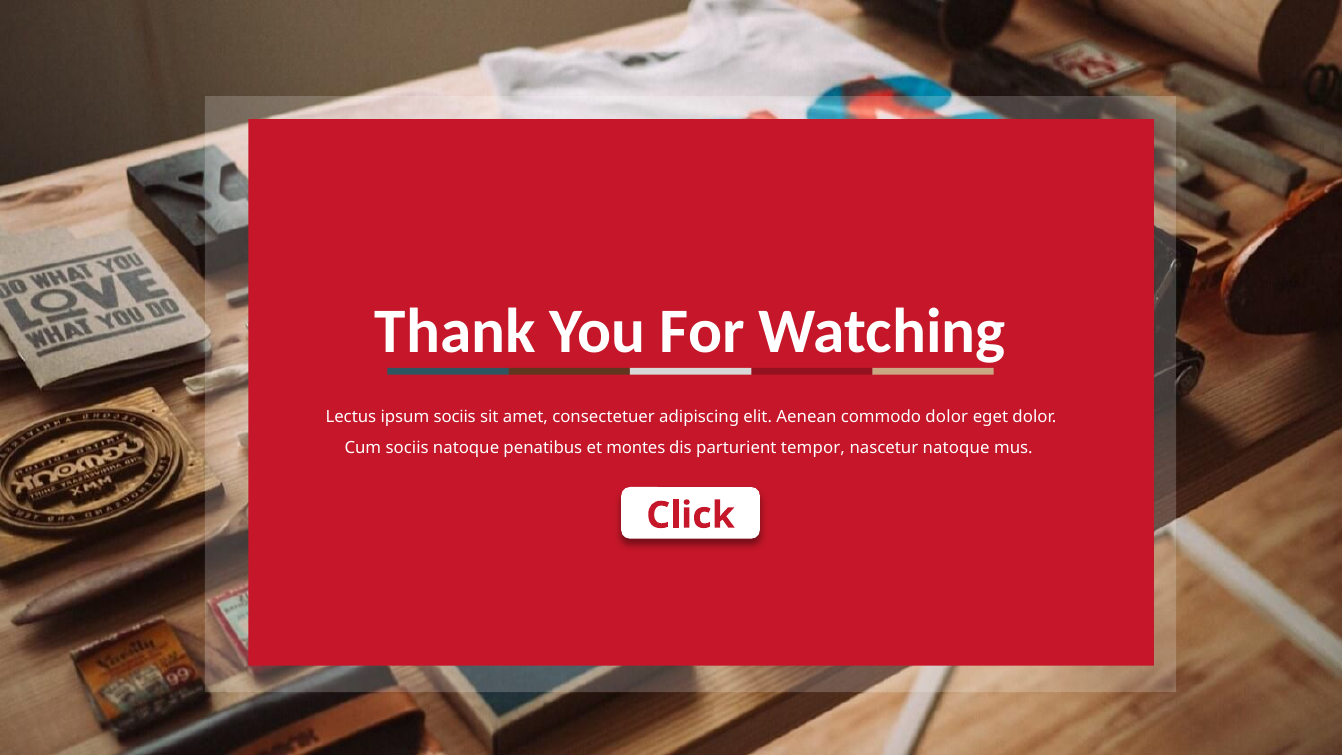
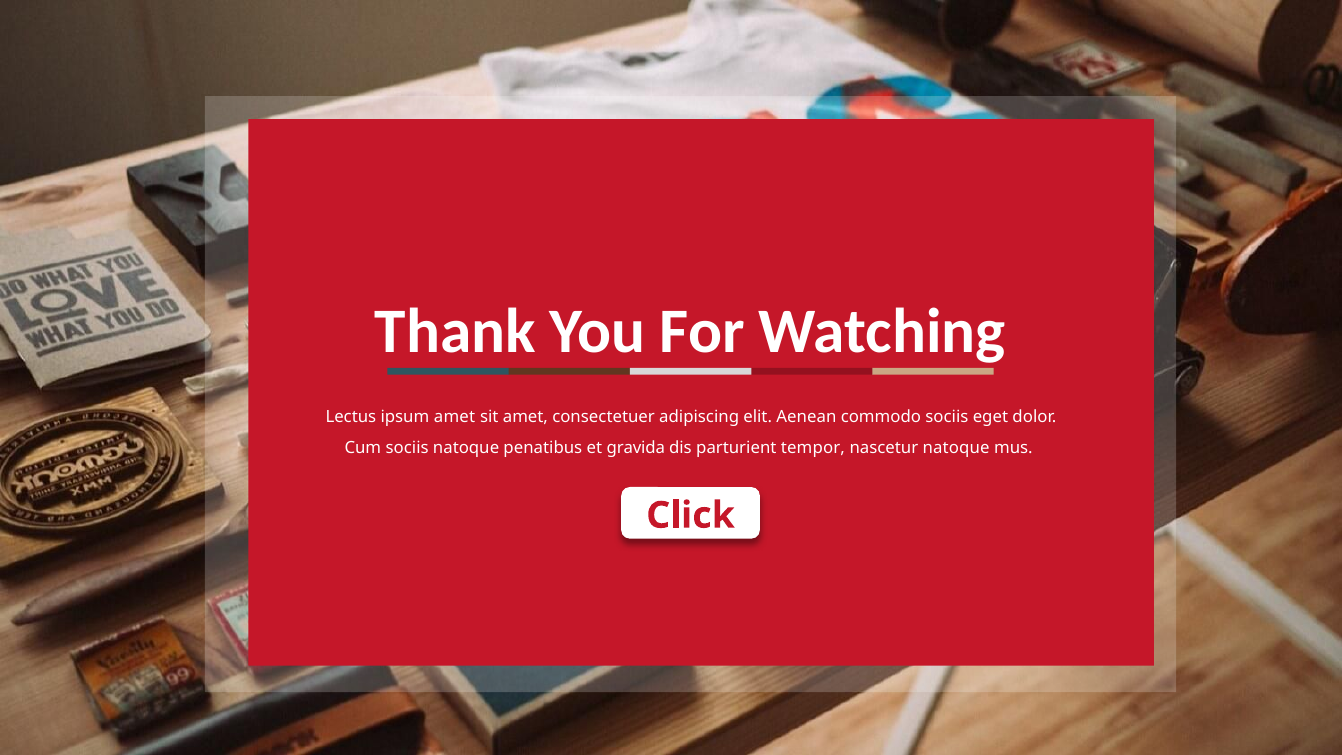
ipsum sociis: sociis -> amet
commodo dolor: dolor -> sociis
montes: montes -> gravida
